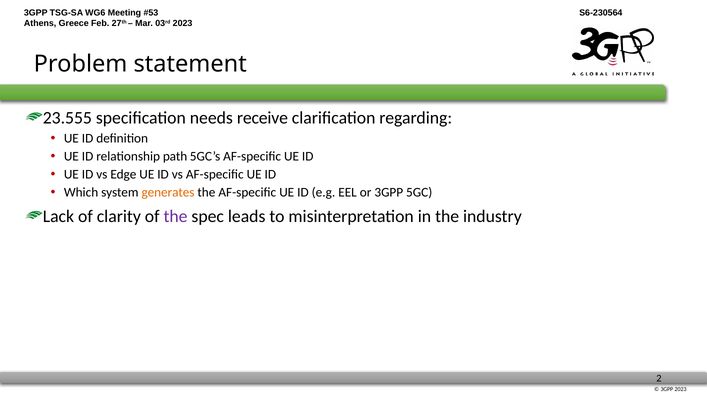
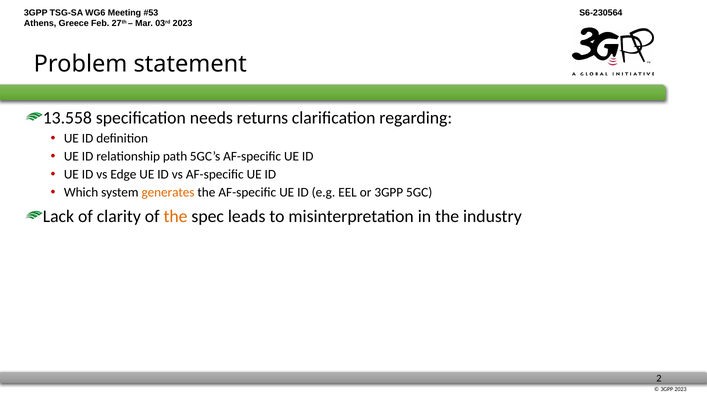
23.555: 23.555 -> 13.558
receive: receive -> returns
the at (176, 216) colour: purple -> orange
